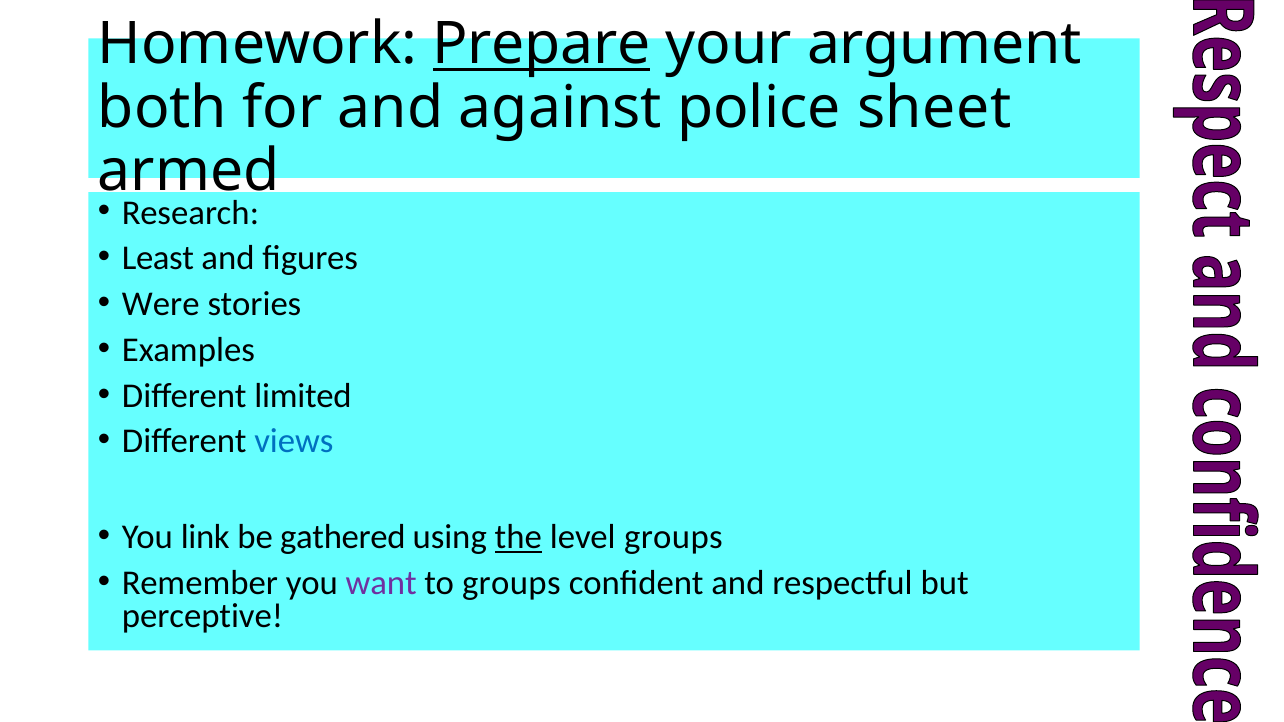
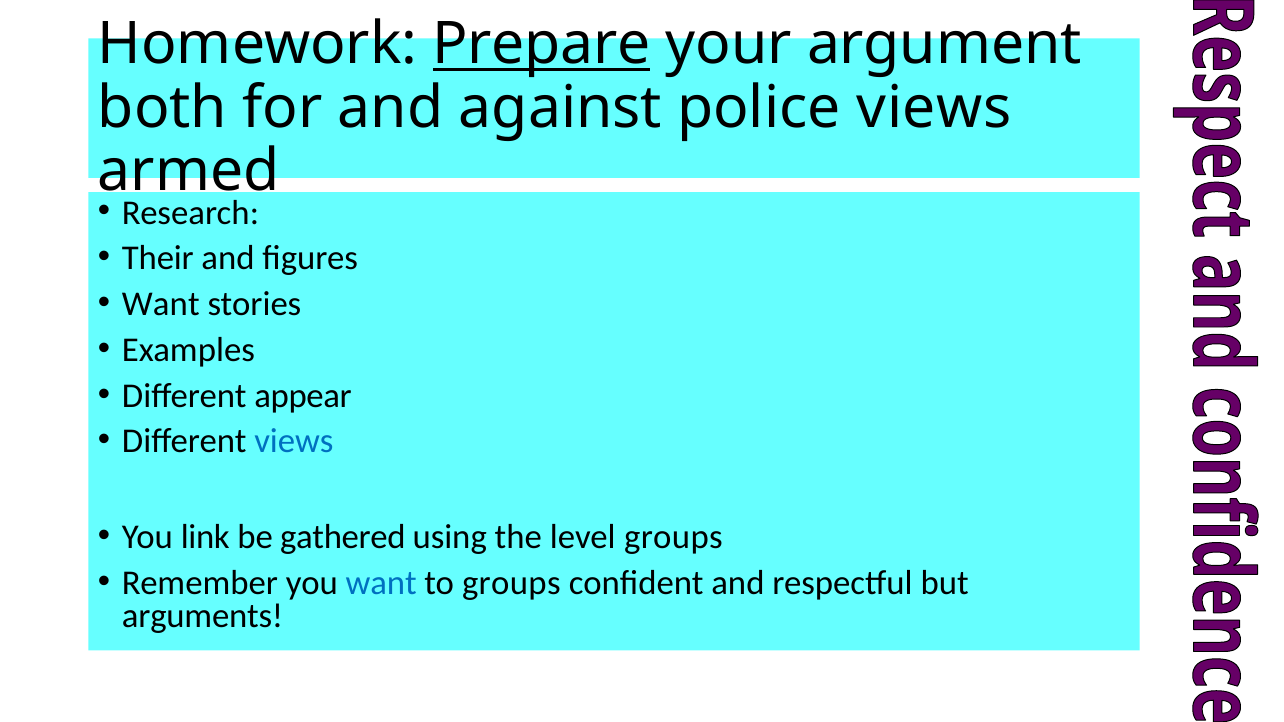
police sheet: sheet -> views
Least: Least -> Their
Were at (161, 304): Were -> Want
limited: limited -> appear
the underline: present -> none
want at (381, 583) colour: purple -> blue
perceptive: perceptive -> arguments
